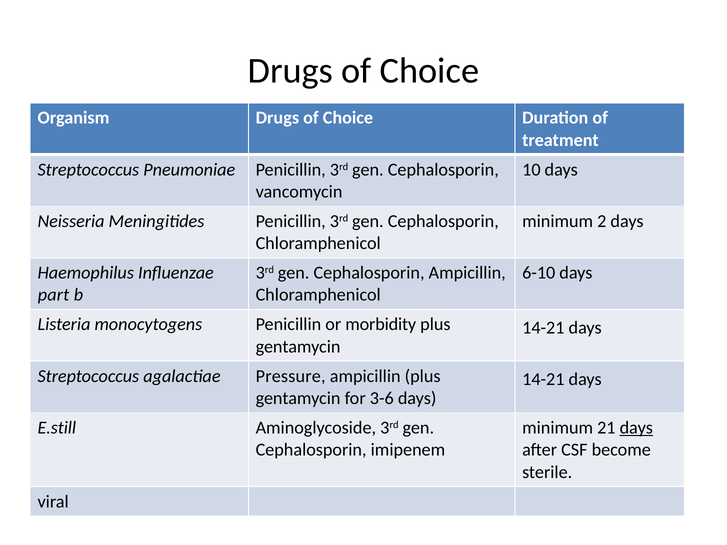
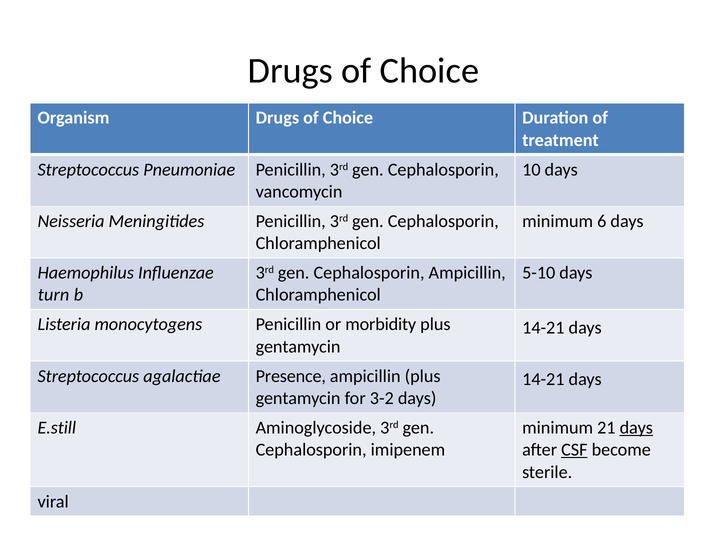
2: 2 -> 6
6-10: 6-10 -> 5-10
part: part -> turn
Pressure: Pressure -> Presence
3-6: 3-6 -> 3-2
CSF underline: none -> present
